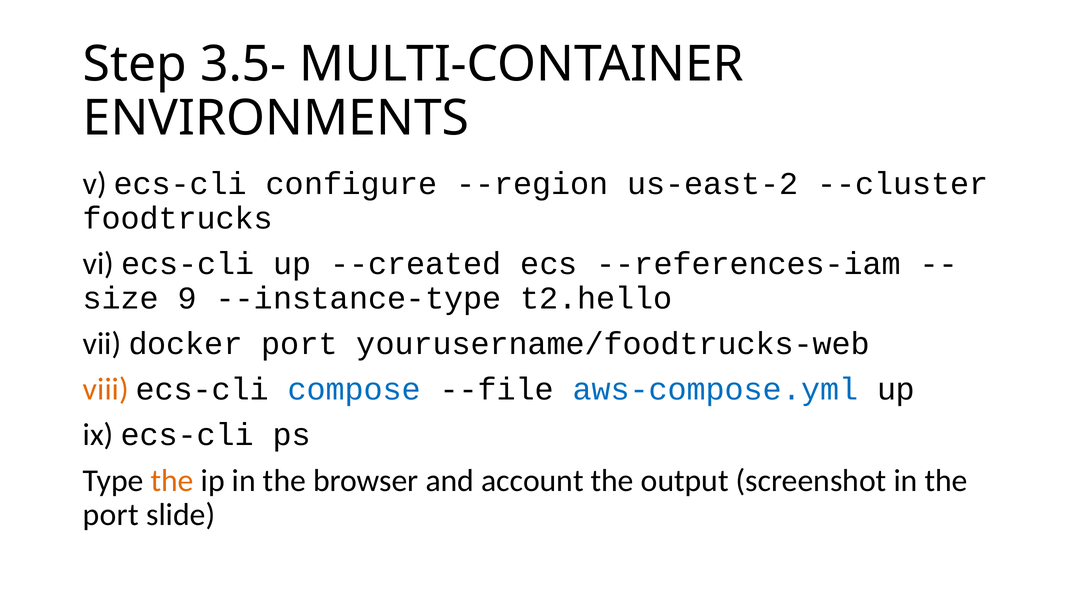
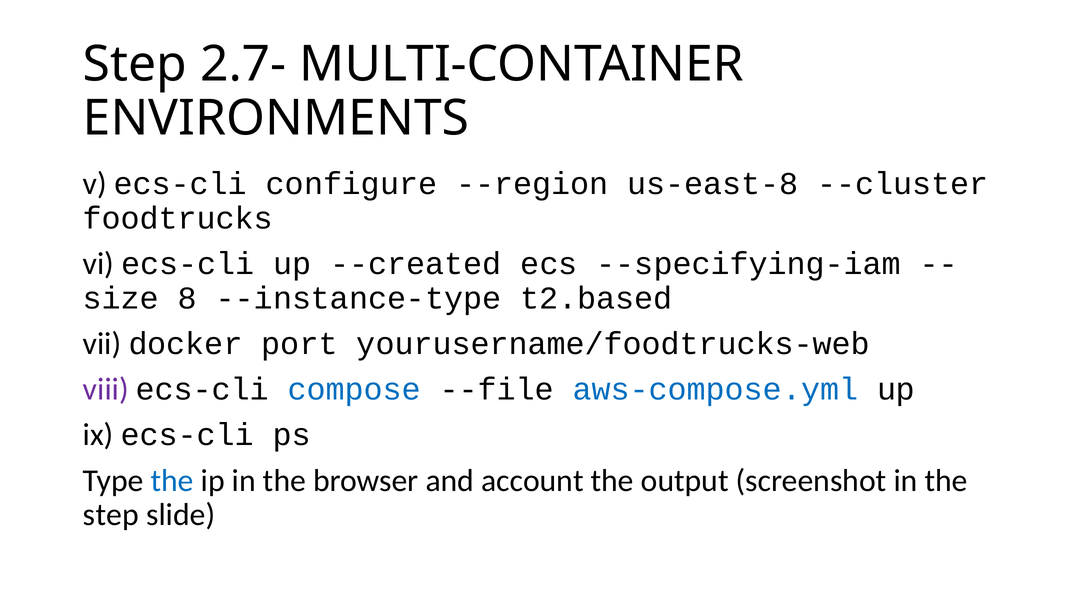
3.5-: 3.5- -> 2.7-
us-east-2: us-east-2 -> us-east-8
--references-iam: --references-iam -> --specifying-iam
9: 9 -> 8
t2.hello: t2.hello -> t2.based
viii colour: orange -> purple
the at (172, 481) colour: orange -> blue
port at (111, 515): port -> step
